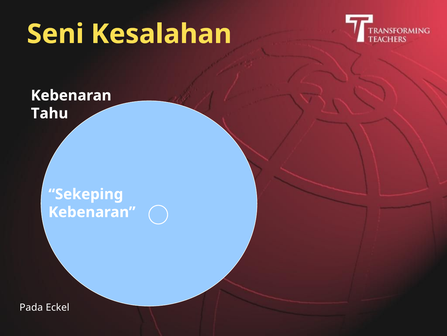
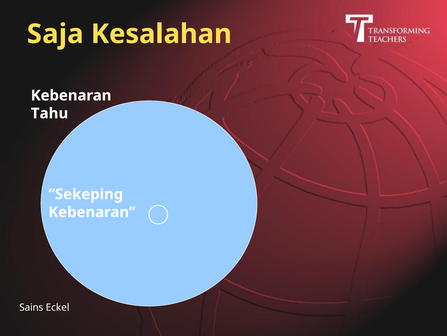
Seni: Seni -> Saja
Pada: Pada -> Sains
